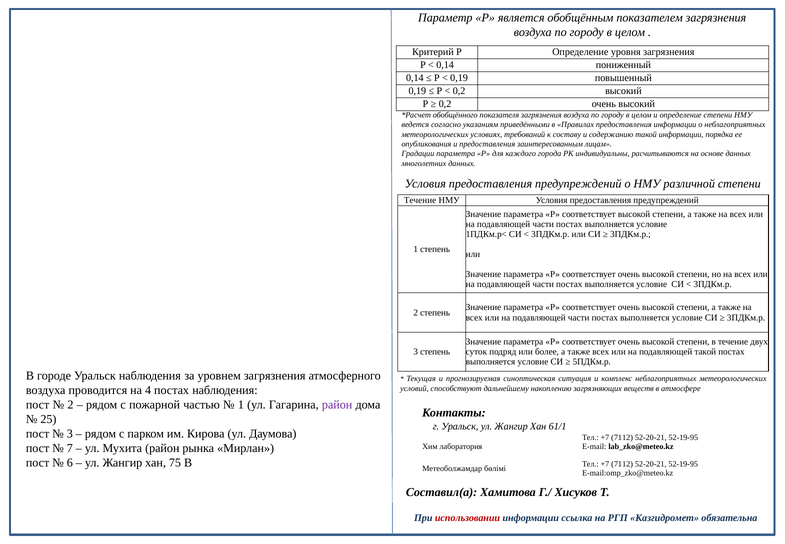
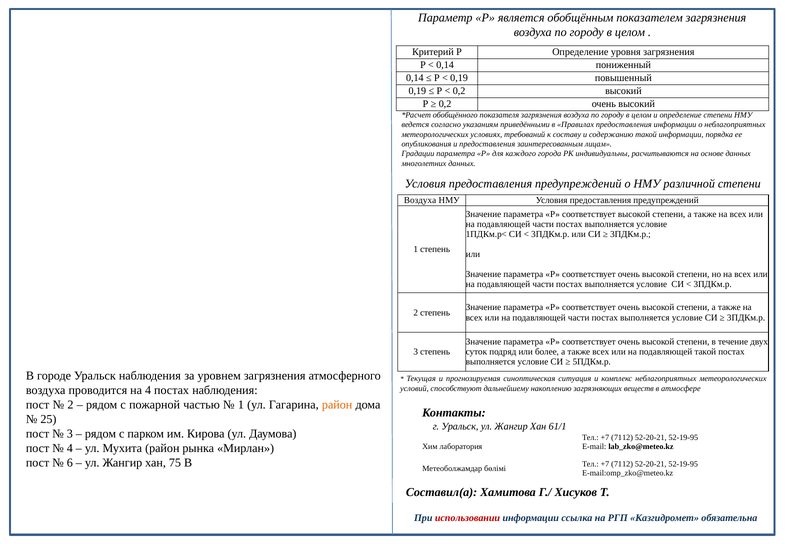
Течение at (420, 200): Течение -> Воздуха
район at (337, 404) colour: purple -> orange
7 at (70, 448): 7 -> 4
